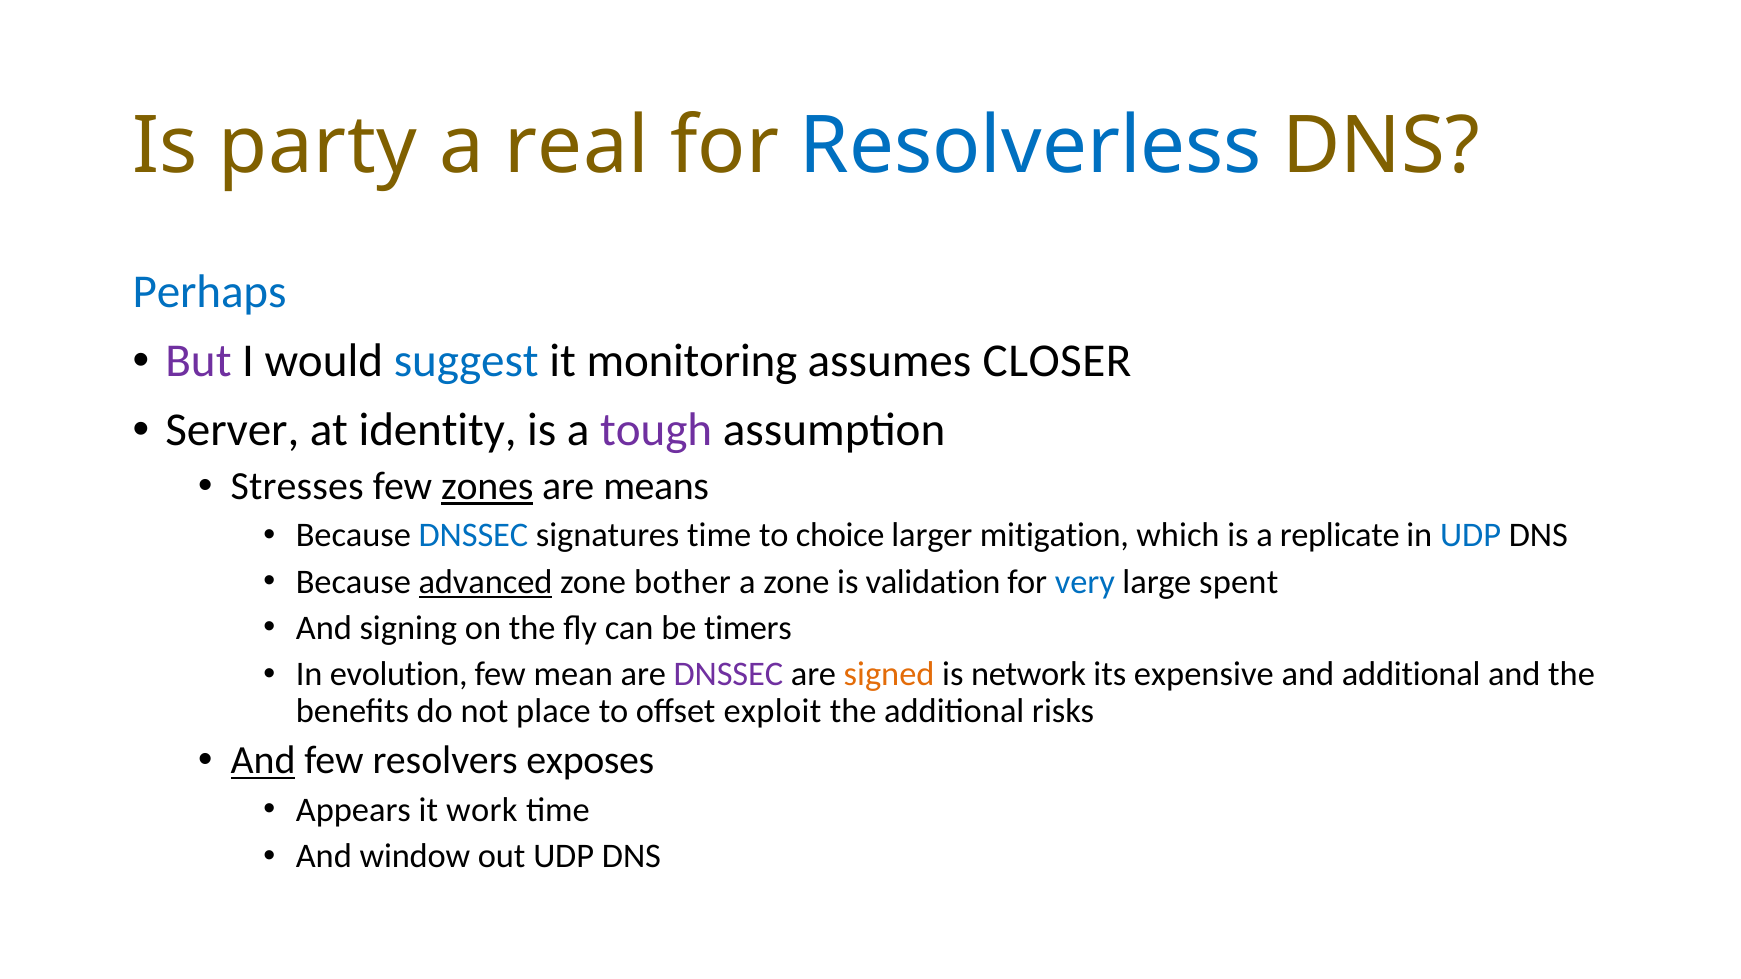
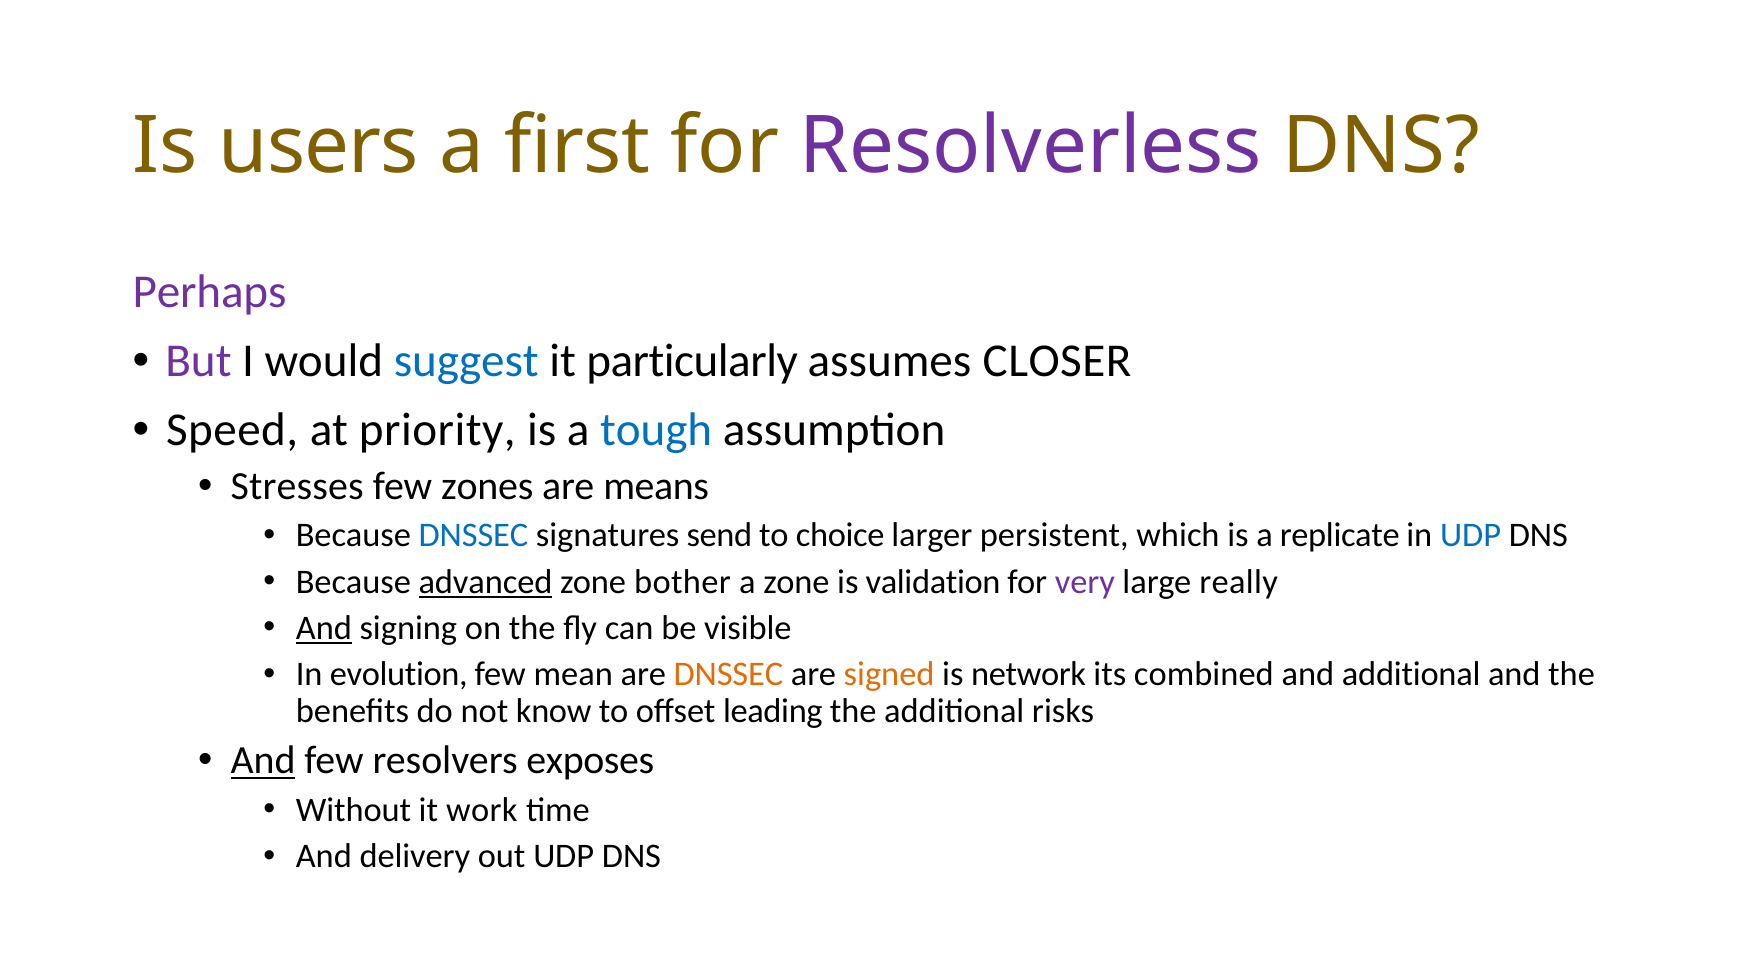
party: party -> users
real: real -> first
Resolverless colour: blue -> purple
Perhaps colour: blue -> purple
monitoring: monitoring -> particularly
Server: Server -> Speed
identity: identity -> priority
tough colour: purple -> blue
zones underline: present -> none
signatures time: time -> send
mitigation: mitigation -> persistent
very colour: blue -> purple
spent: spent -> really
And at (324, 628) underline: none -> present
timers: timers -> visible
DNSSEC at (728, 675) colour: purple -> orange
expensive: expensive -> combined
place: place -> know
exploit: exploit -> leading
Appears: Appears -> Without
window: window -> delivery
